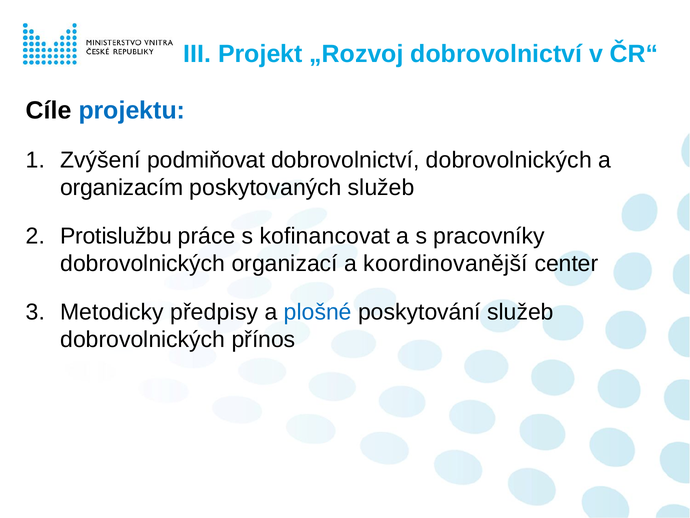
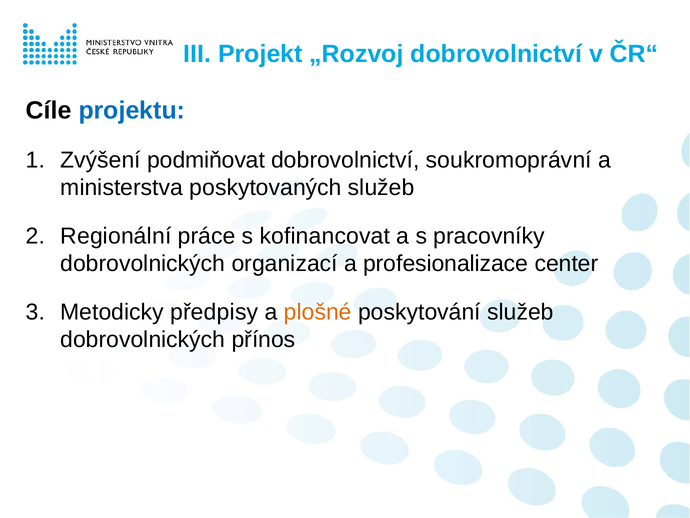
dobrovolnictví dobrovolnických: dobrovolnických -> soukromoprávní
organizacím: organizacím -> ministerstva
Protislužbu: Protislužbu -> Regionální
koordinovanější: koordinovanější -> profesionalizace
plošné colour: blue -> orange
